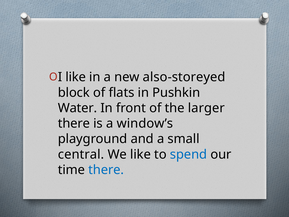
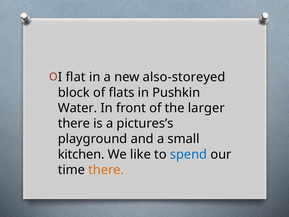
like at (76, 77): like -> flat
window’s: window’s -> pictures’s
central: central -> kitchen
there at (106, 170) colour: blue -> orange
